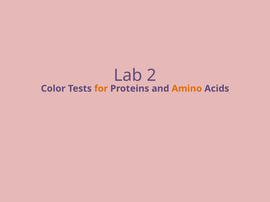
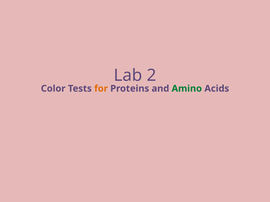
Amino colour: orange -> green
